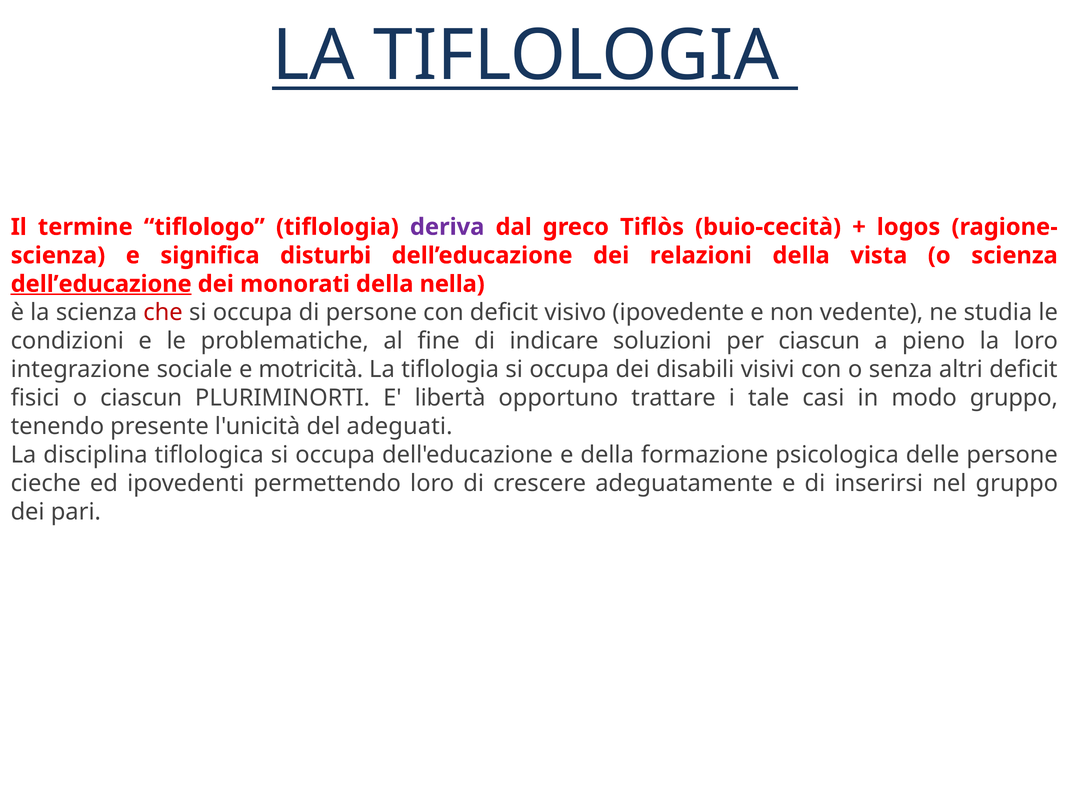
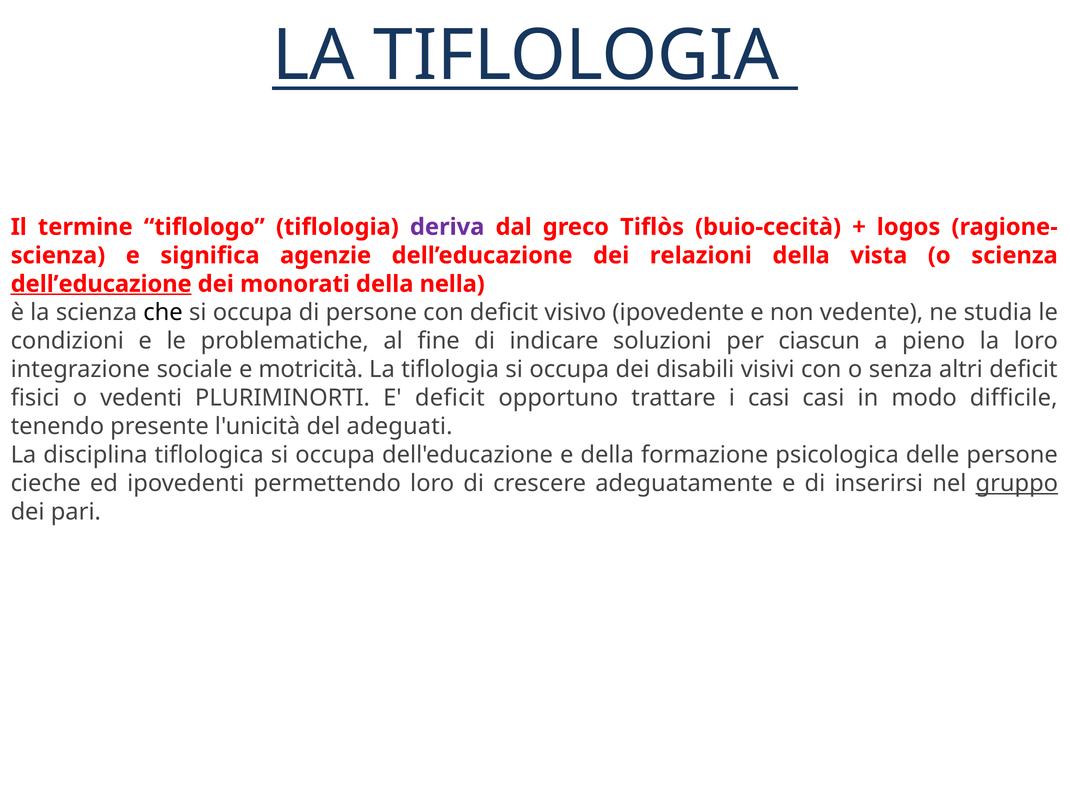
disturbi: disturbi -> agenzie
che colour: red -> black
o ciascun: ciascun -> vedenti
E libertà: libertà -> deficit
i tale: tale -> casi
modo gruppo: gruppo -> difficile
gruppo at (1017, 484) underline: none -> present
